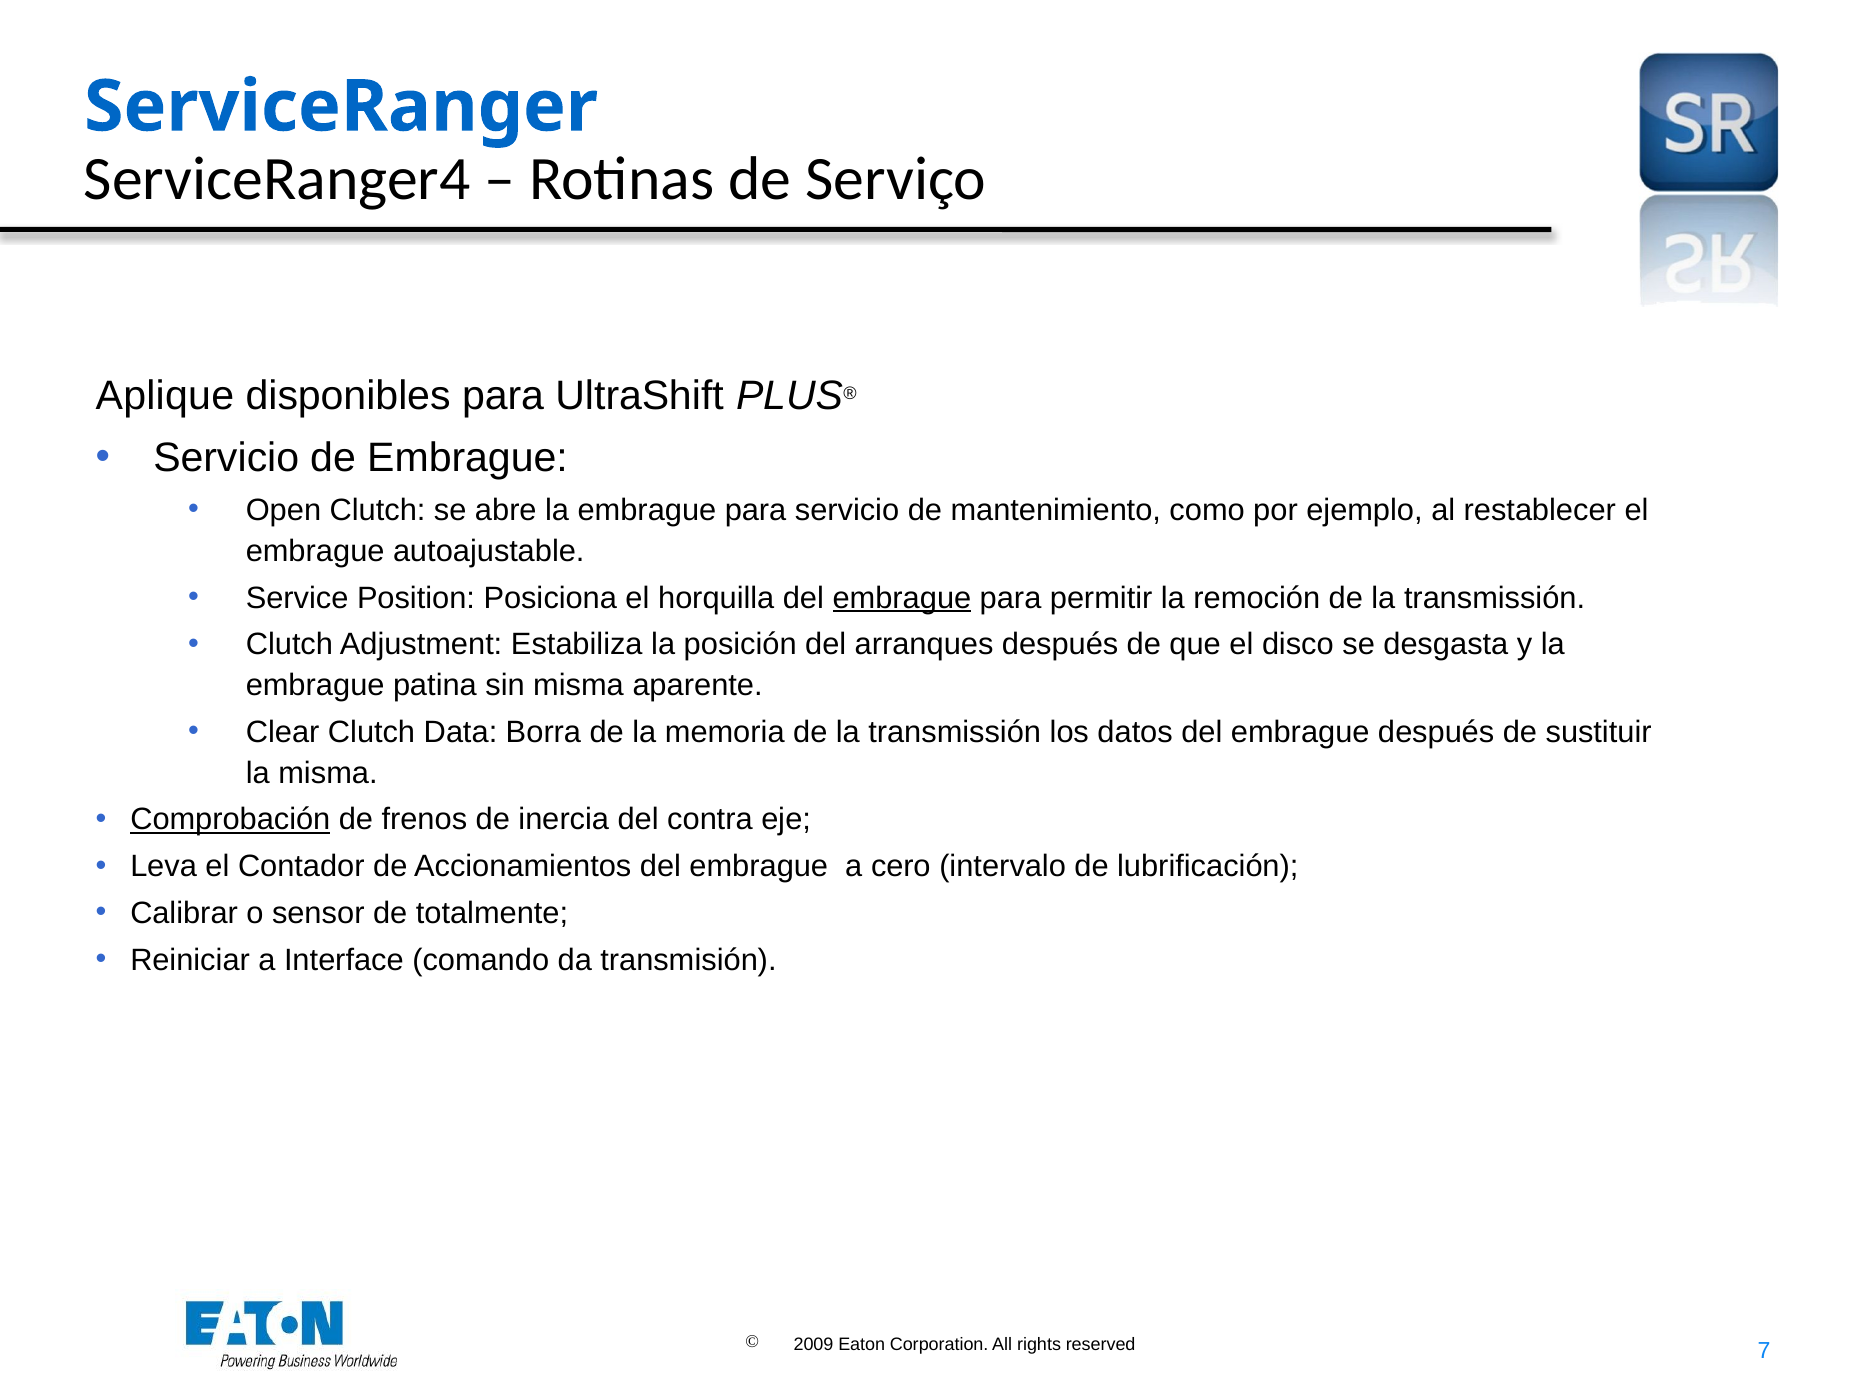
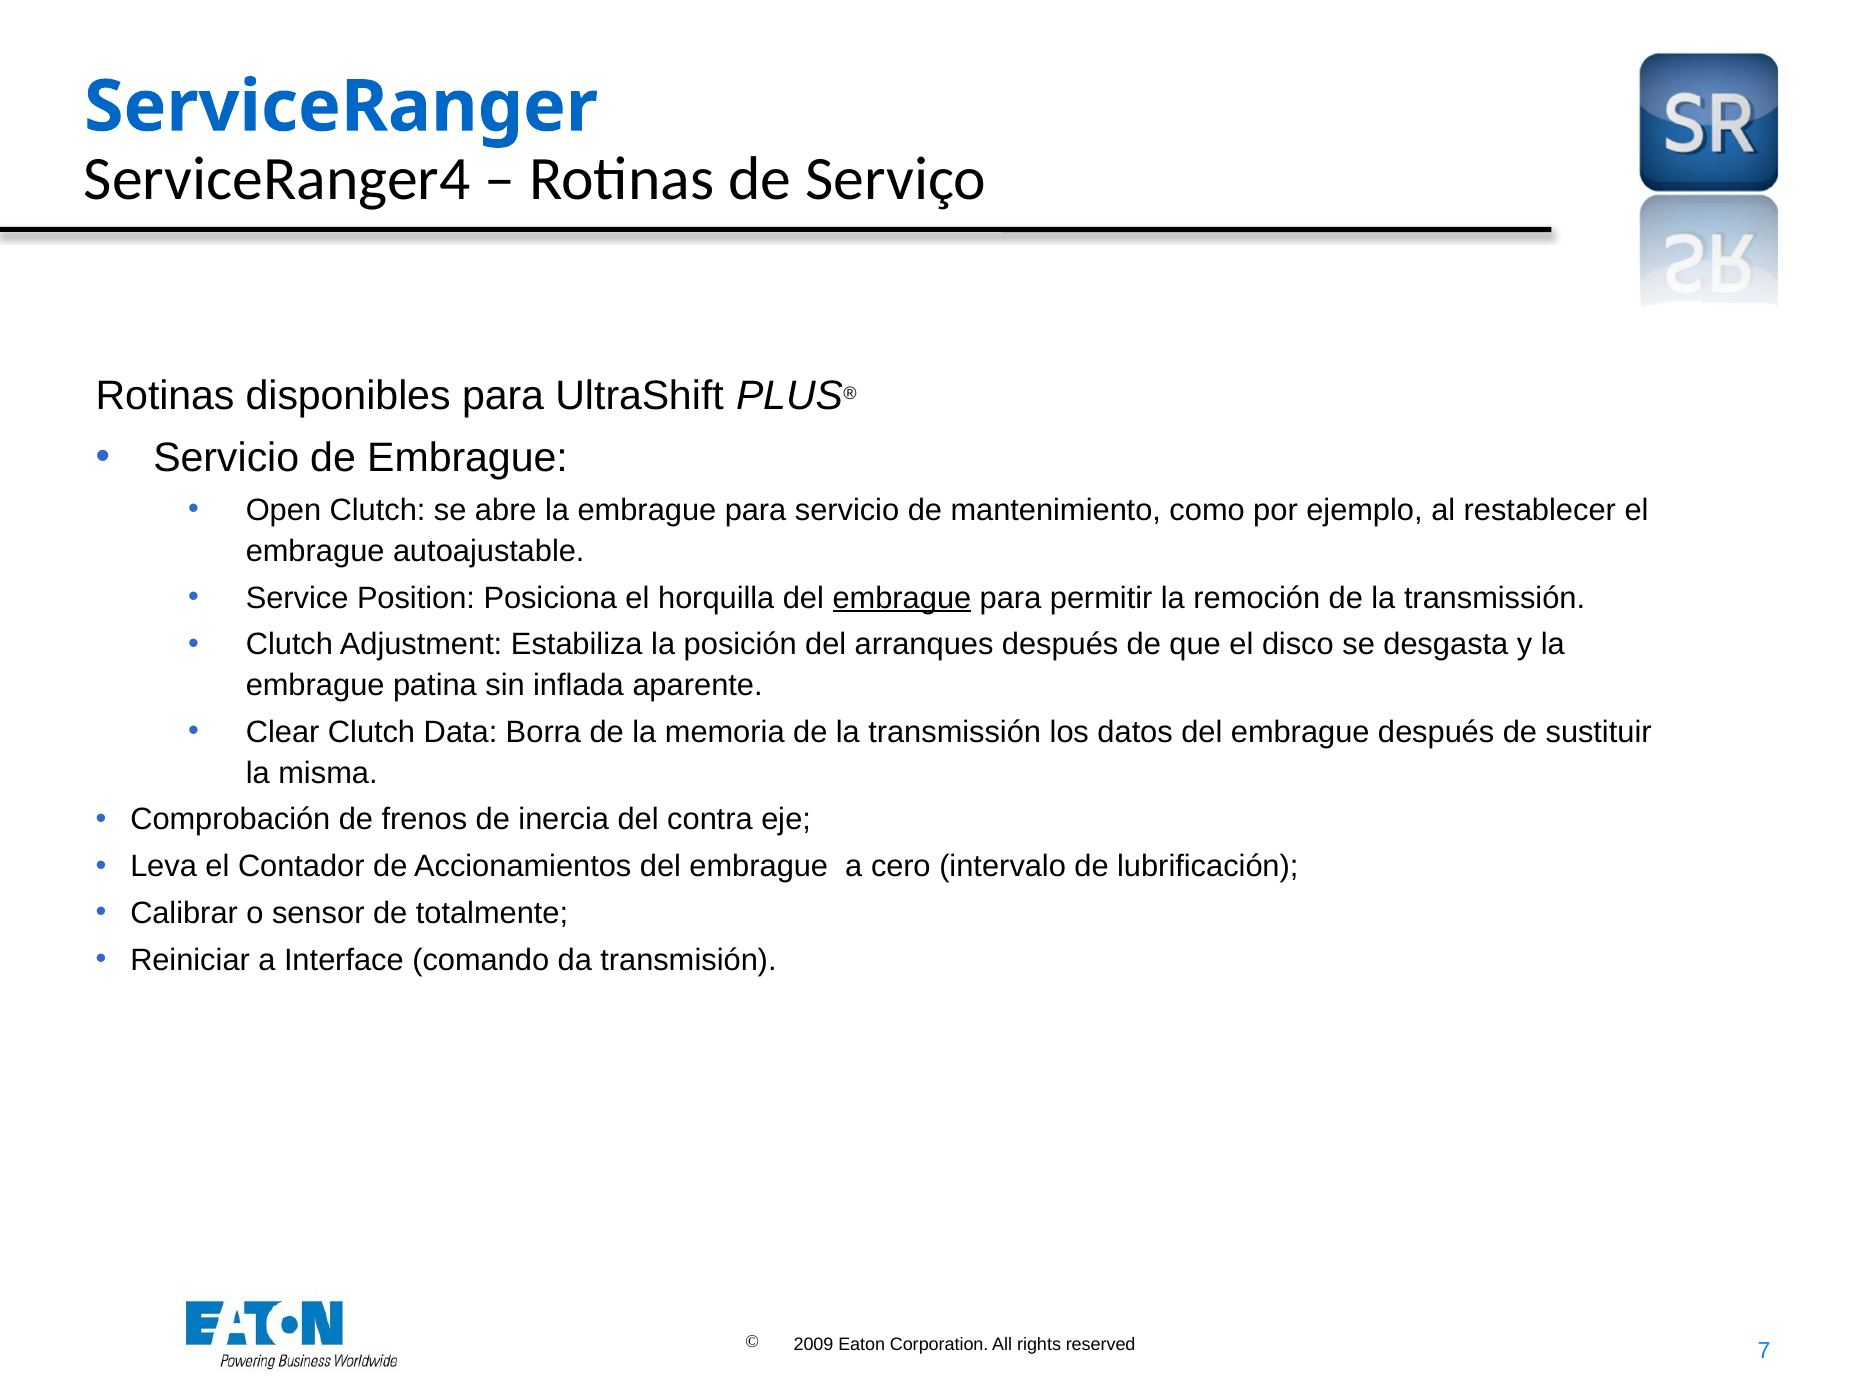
Aplique at (165, 396): Aplique -> Rotinas
sin misma: misma -> inflada
Comprobación underline: present -> none
